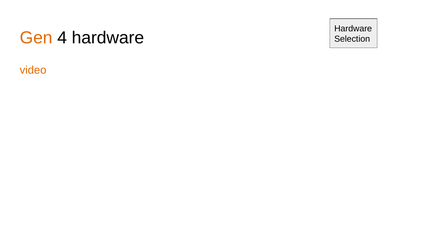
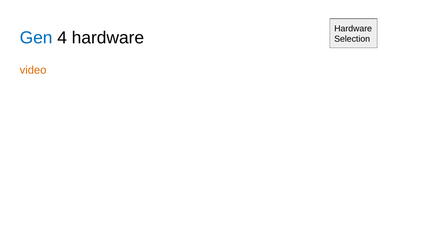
Gen colour: orange -> blue
